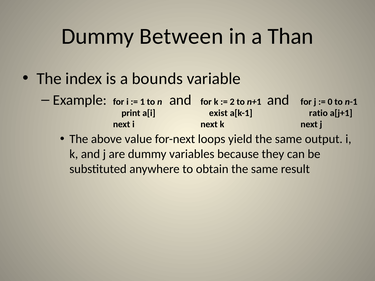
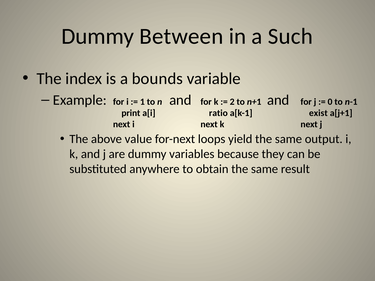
Than: Than -> Such
exist: exist -> ratio
ratio: ratio -> exist
